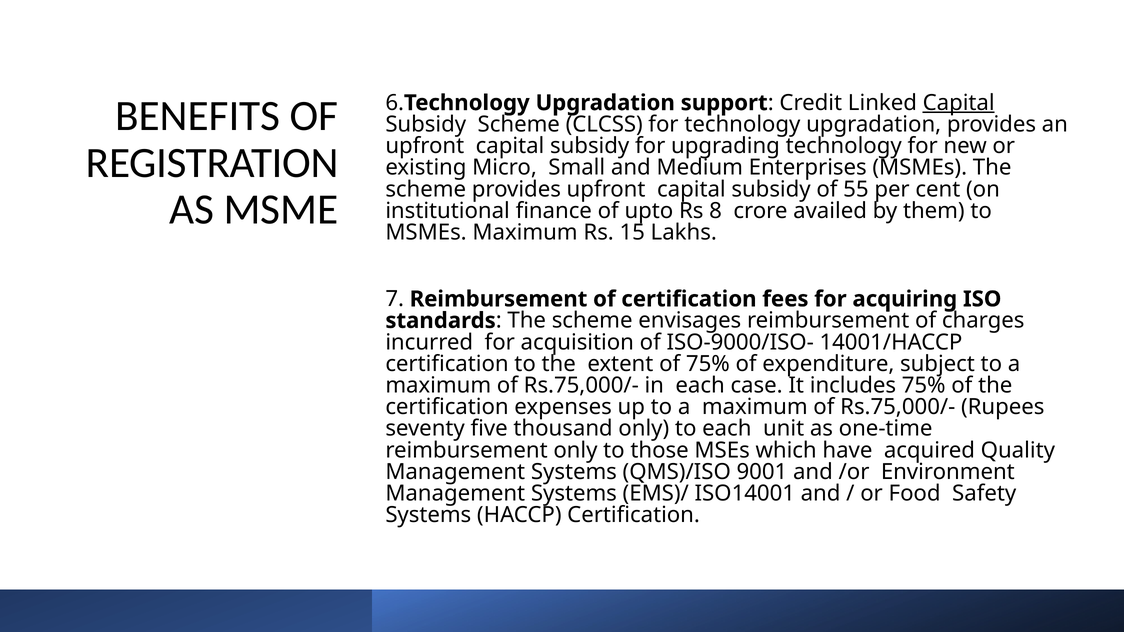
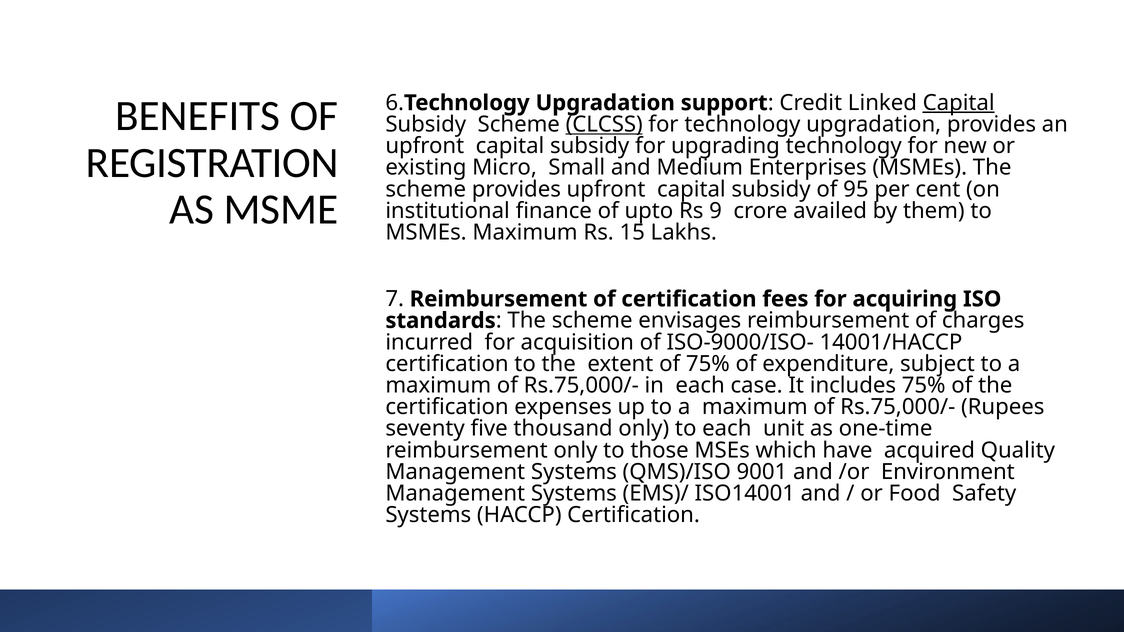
CLCSS underline: none -> present
55: 55 -> 95
8: 8 -> 9
